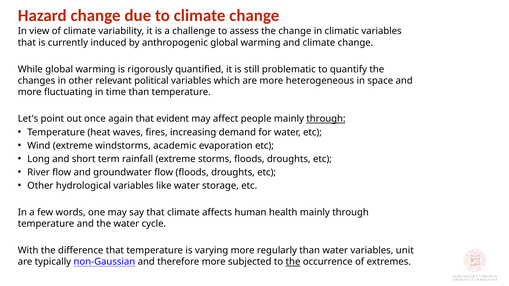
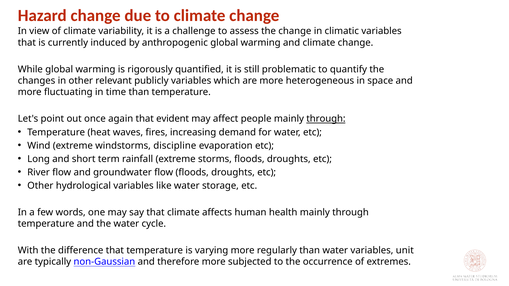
political: political -> publicly
academic: academic -> discipline
the at (293, 262) underline: present -> none
